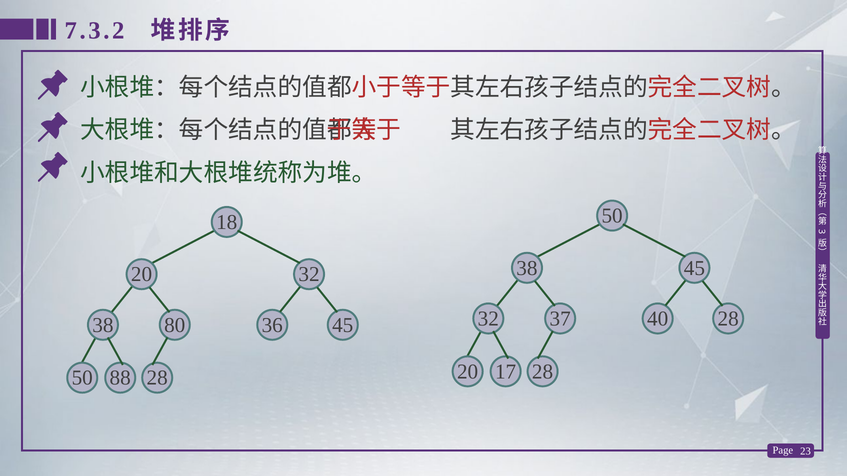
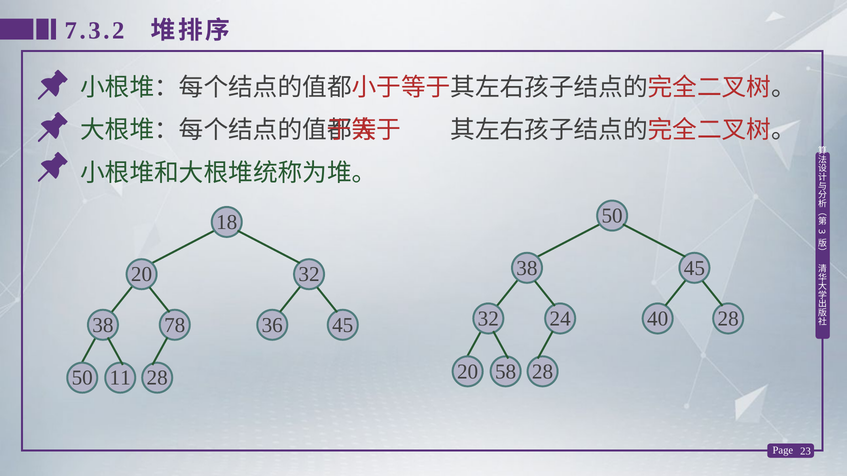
37: 37 -> 24
80: 80 -> 78
17: 17 -> 58
88: 88 -> 11
